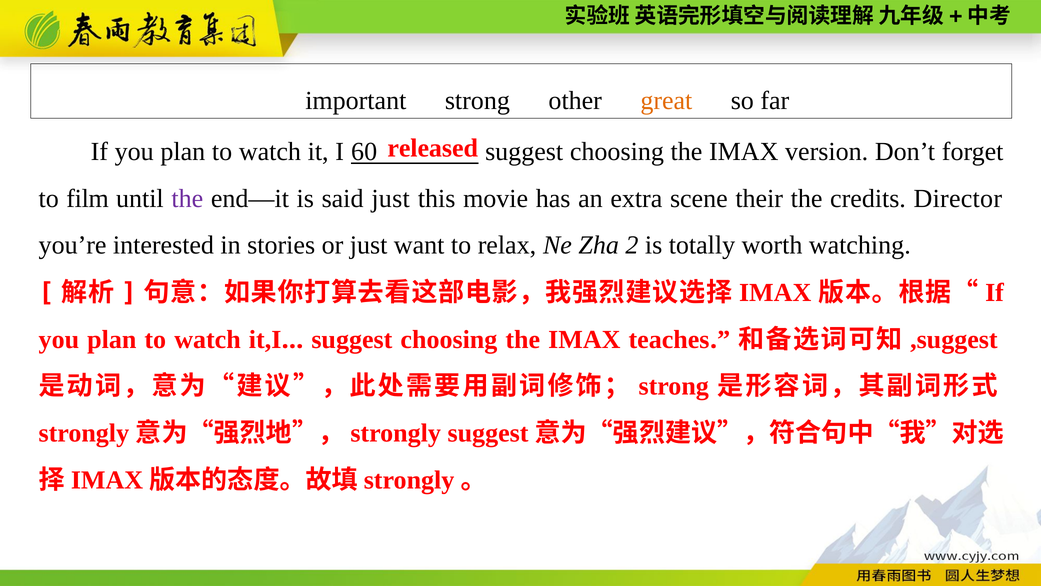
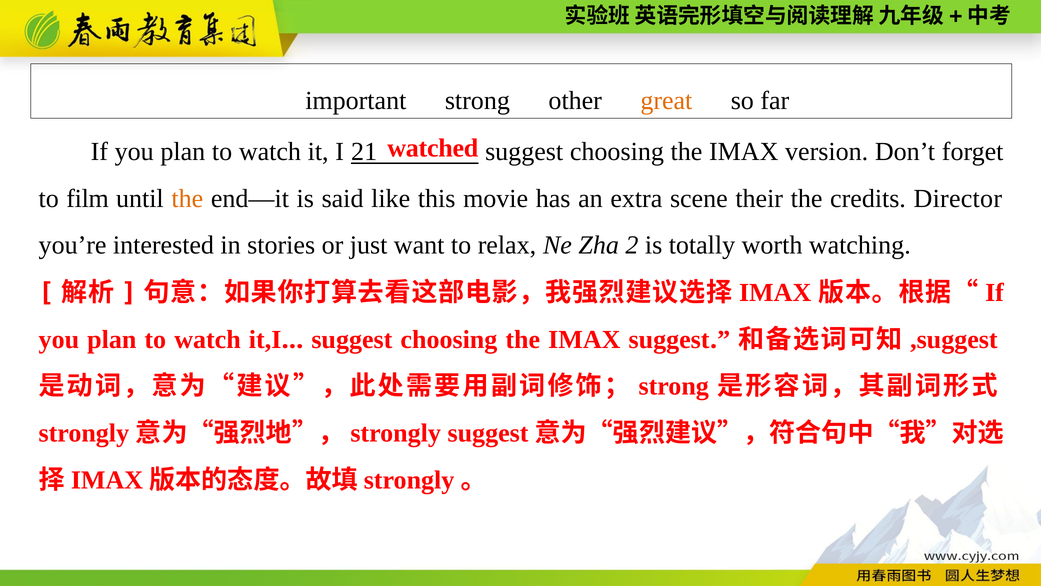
released: released -> watched
60: 60 -> 21
the at (187, 198) colour: purple -> orange
said just: just -> like
IMAX teaches: teaches -> suggest
